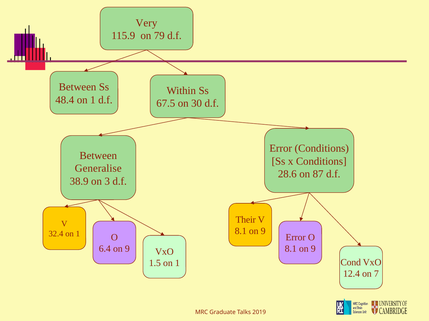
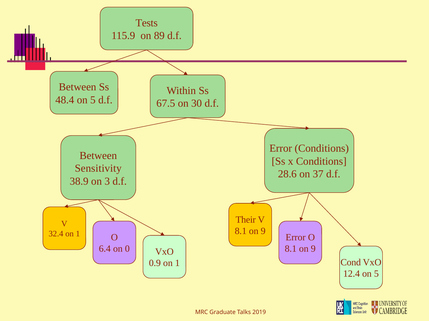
Very: Very -> Tests
79: 79 -> 89
48.4 on 1: 1 -> 5
Generalise: Generalise -> Sensitivity
87: 87 -> 37
6.4 on 9: 9 -> 0
1.5: 1.5 -> 0.9
12.4 on 7: 7 -> 5
